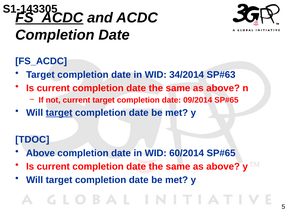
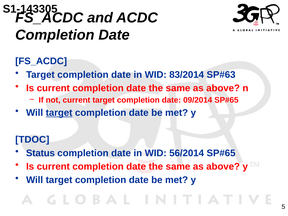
FS_ACDC at (49, 18) underline: present -> none
34/2014: 34/2014 -> 83/2014
Above at (40, 153): Above -> Status
60/2014: 60/2014 -> 56/2014
